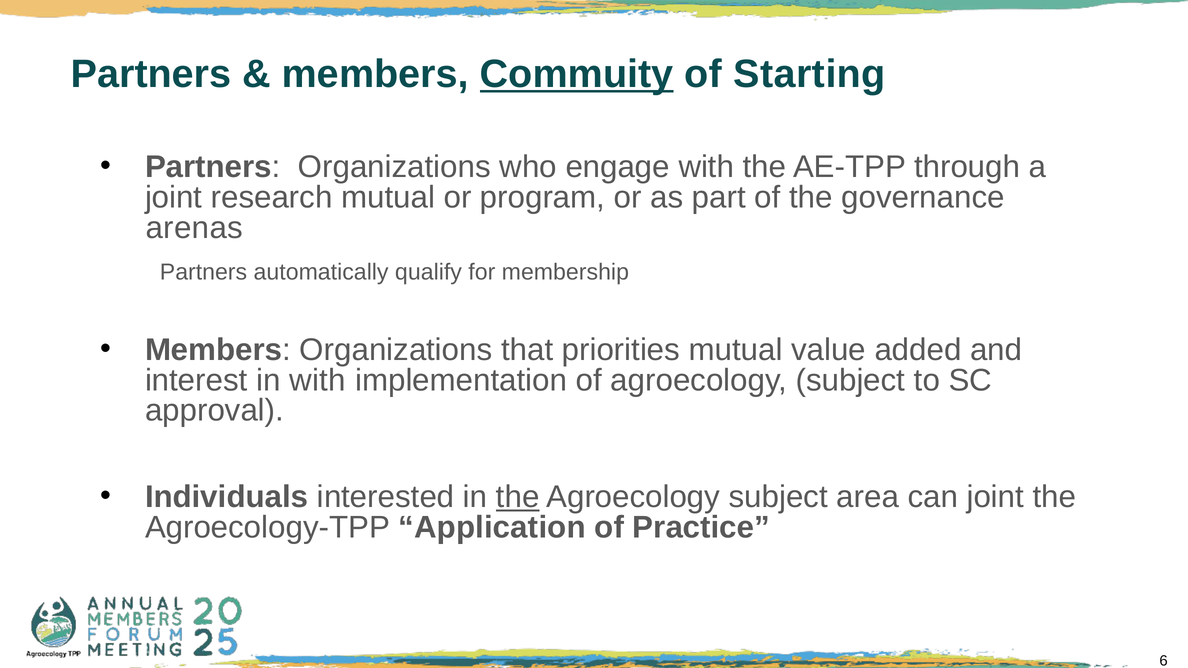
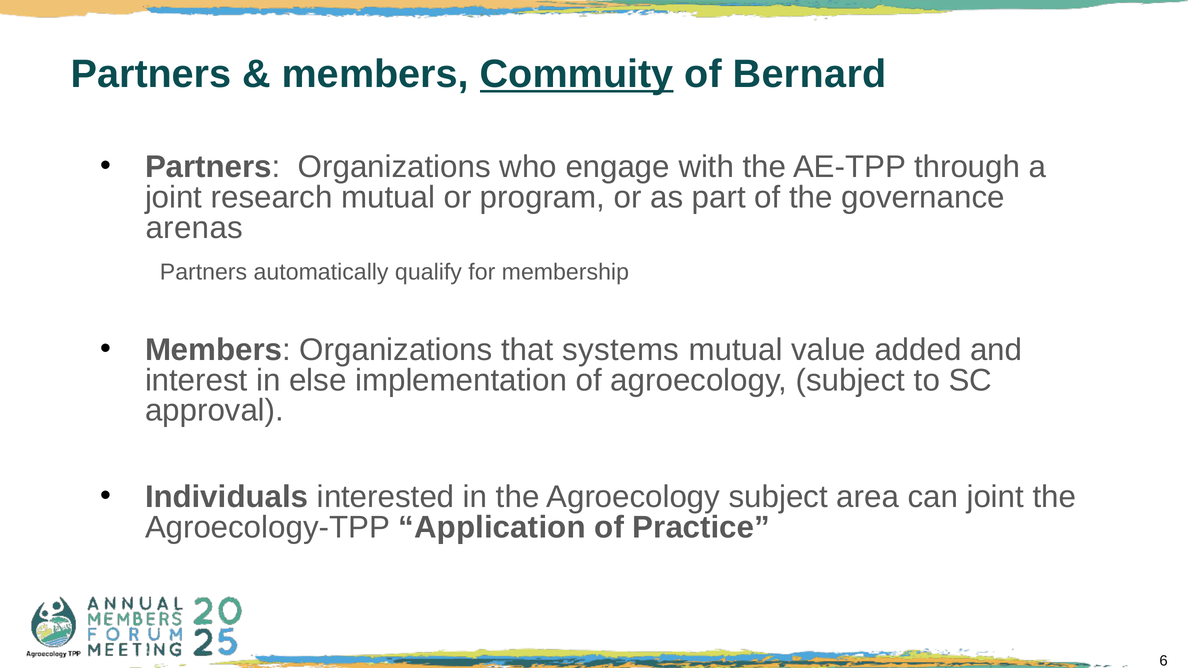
Starting: Starting -> Bernard
priorities: priorities -> systems
in with: with -> else
the at (518, 497) underline: present -> none
